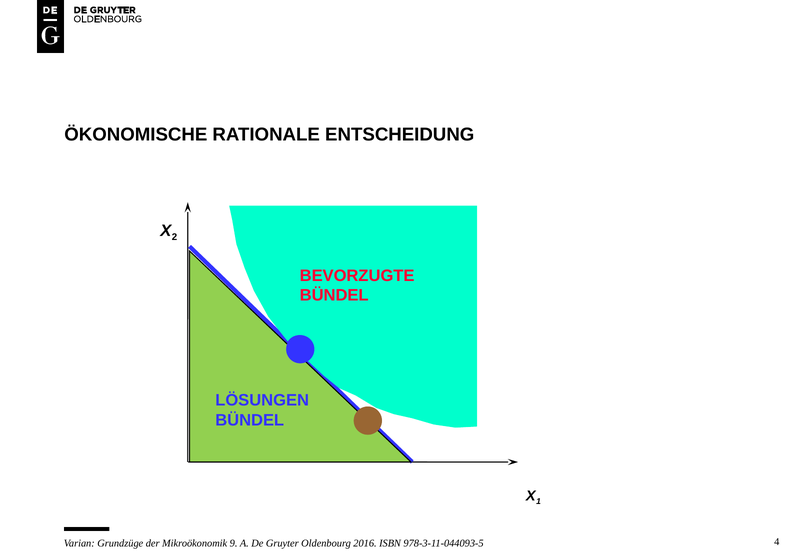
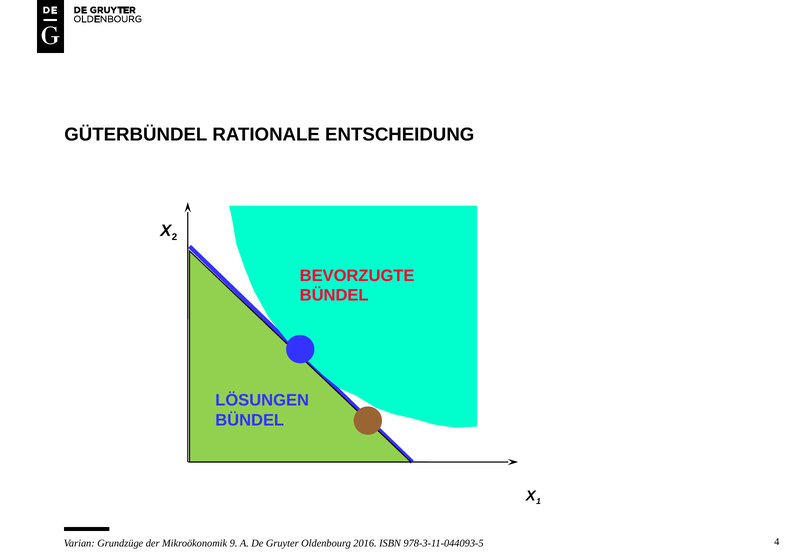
ÖKONOMISCHE: ÖKONOMISCHE -> GÜTERBÜNDEL
